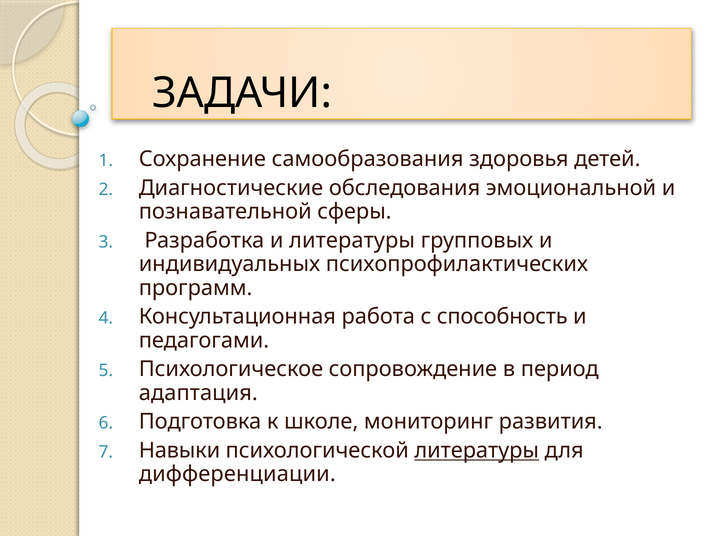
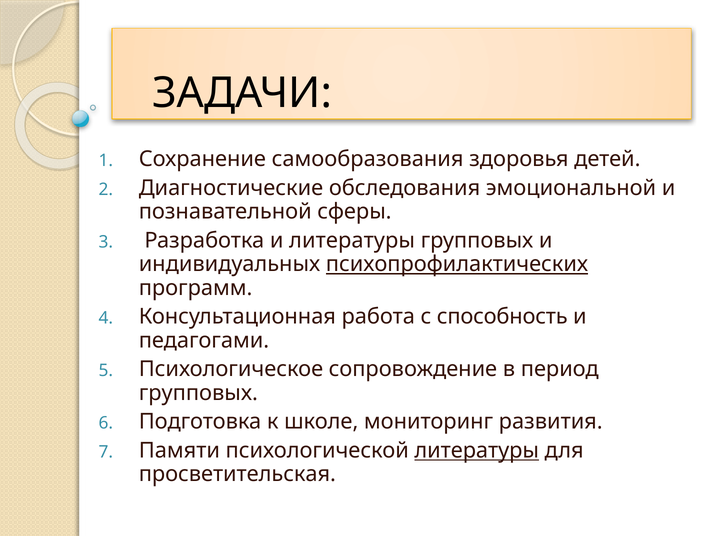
психопрофилактических underline: none -> present
адаптация at (198, 393): адаптация -> групповых
Навыки: Навыки -> Памяти
дифференциации: дифференциации -> просветительская
